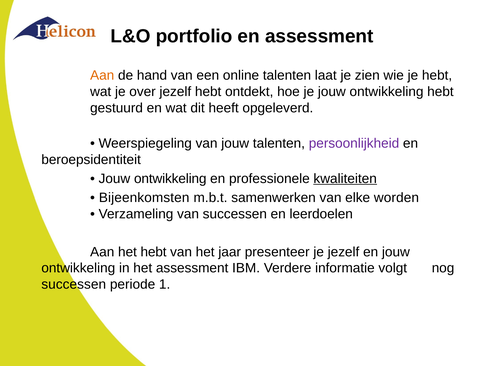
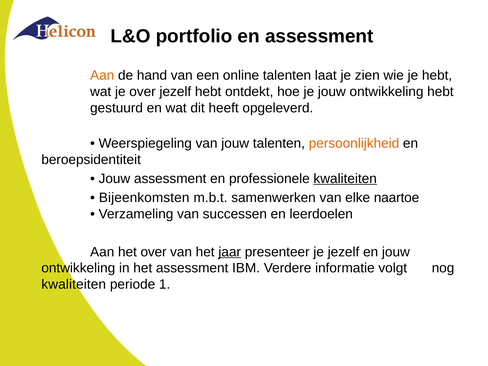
persoonlijkheid colour: purple -> orange
ontwikkeling at (170, 179): ontwikkeling -> assessment
worden: worden -> naartoe
het hebt: hebt -> over
jaar underline: none -> present
successen at (74, 284): successen -> kwaliteiten
